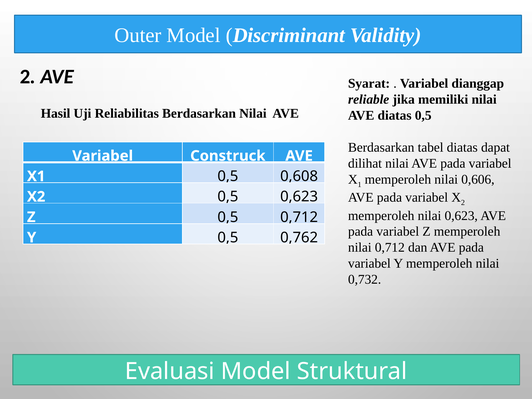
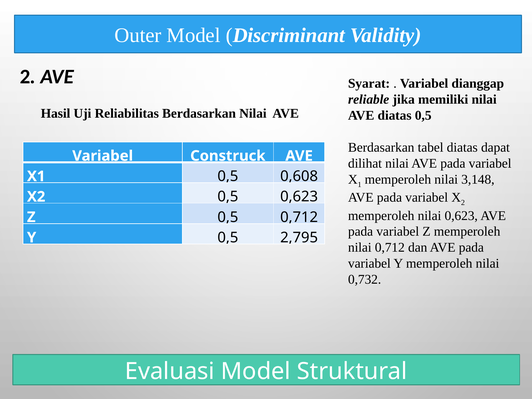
0,606: 0,606 -> 3,148
0,762: 0,762 -> 2,795
